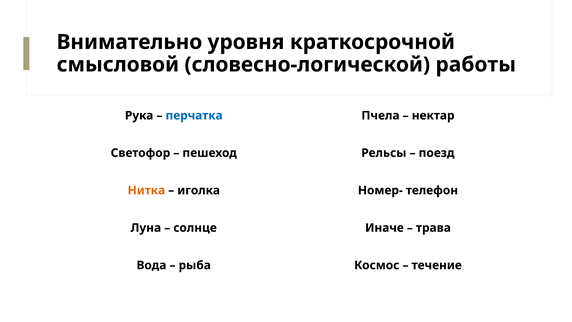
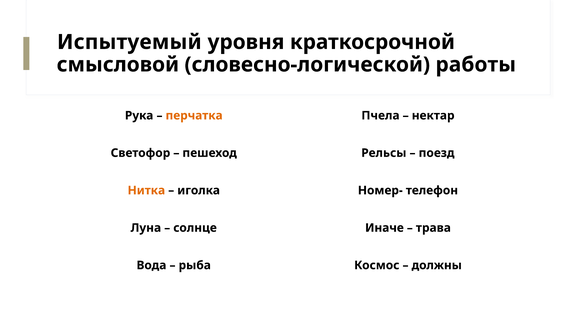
Внимательно: Внимательно -> Испытуемый
перчатка colour: blue -> orange
течение: течение -> должны
